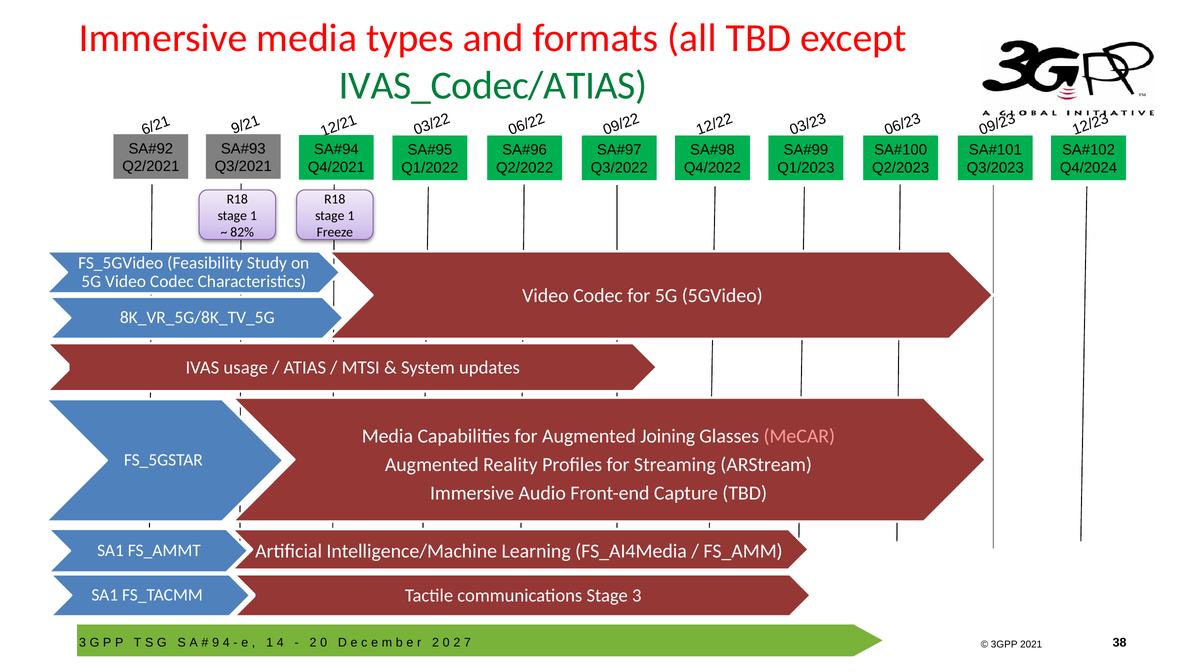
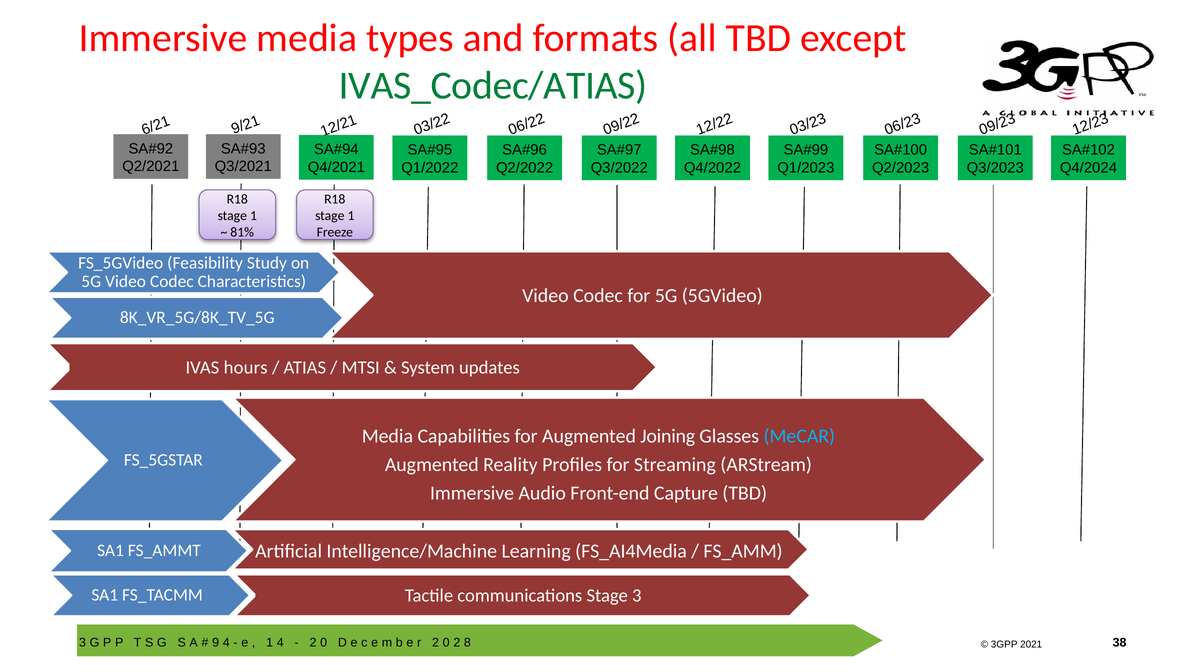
82%: 82% -> 81%
usage: usage -> hours
MeCAR colour: pink -> light blue
7: 7 -> 8
